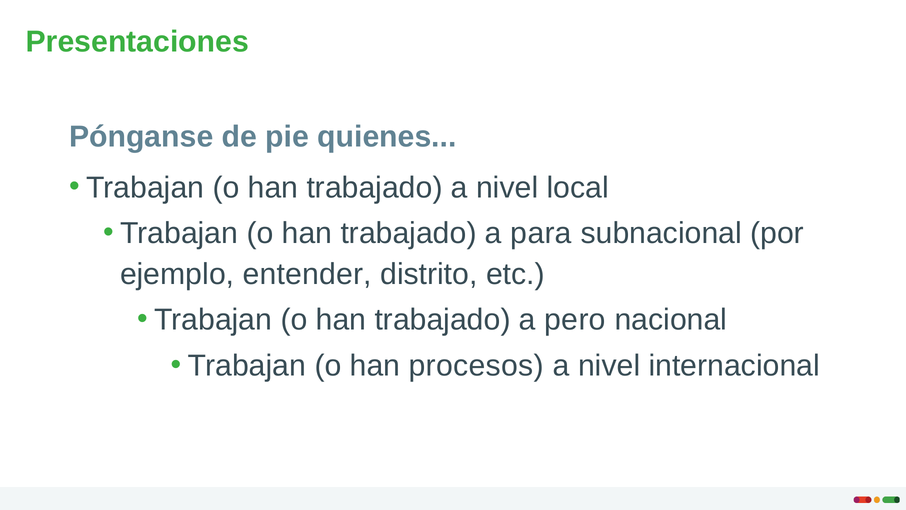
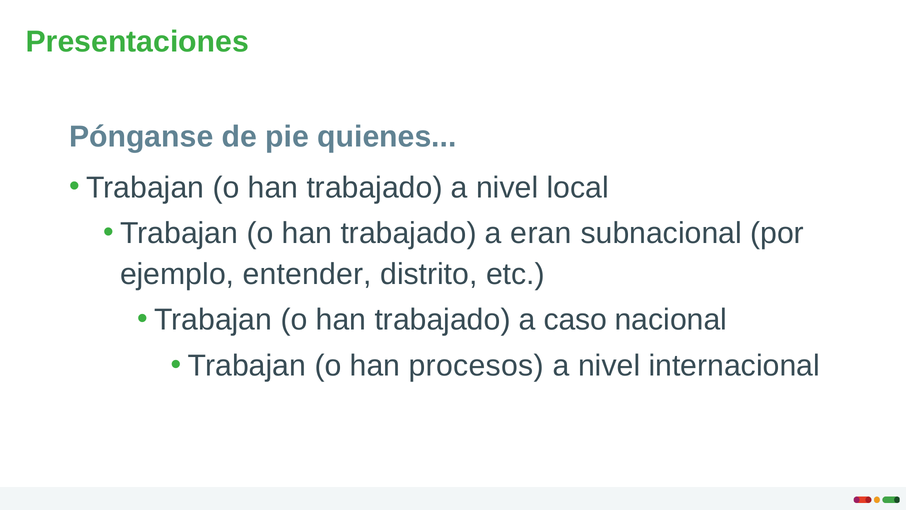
para: para -> eran
pero: pero -> caso
